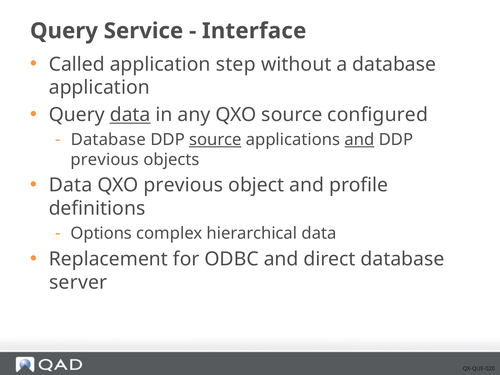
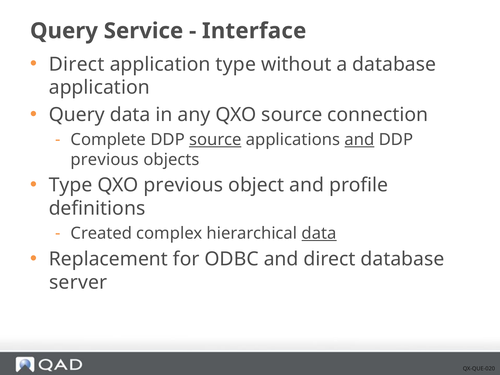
Called at (77, 64): Called -> Direct
application step: step -> type
data at (130, 115) underline: present -> none
configured: configured -> connection
Database at (108, 140): Database -> Complete
Data at (71, 185): Data -> Type
Options: Options -> Created
data at (319, 233) underline: none -> present
